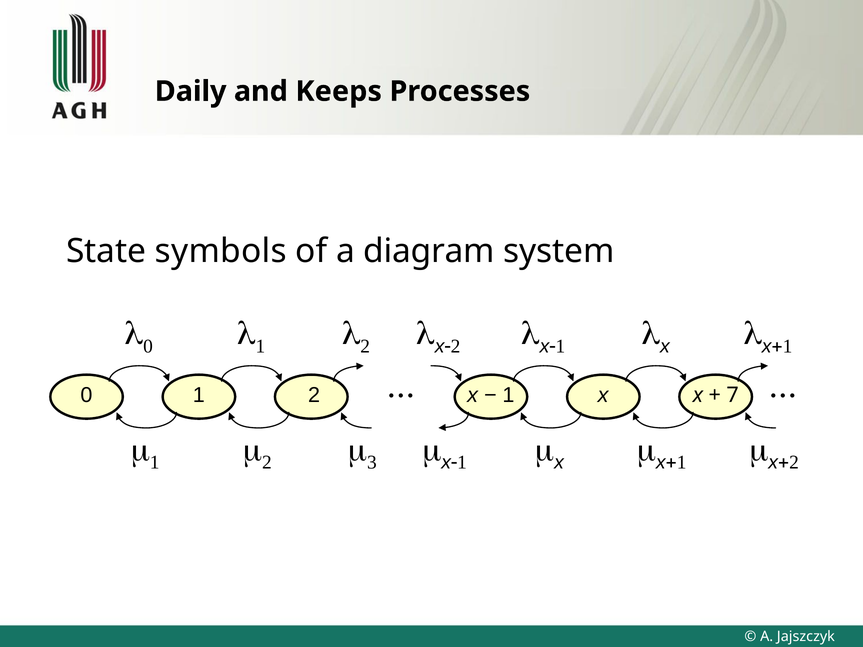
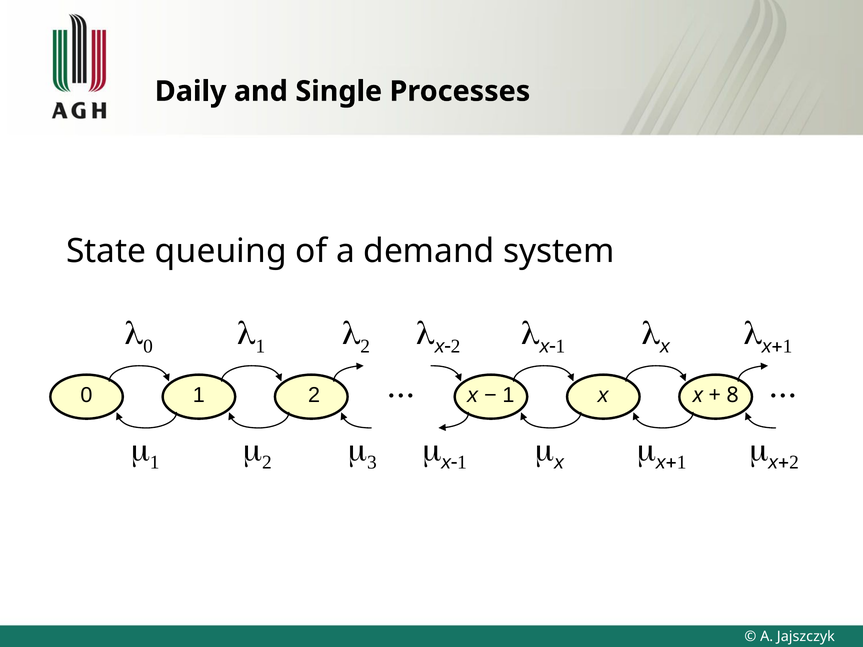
Keeps: Keeps -> Single
symbols: symbols -> queuing
diagram: diagram -> demand
7: 7 -> 8
